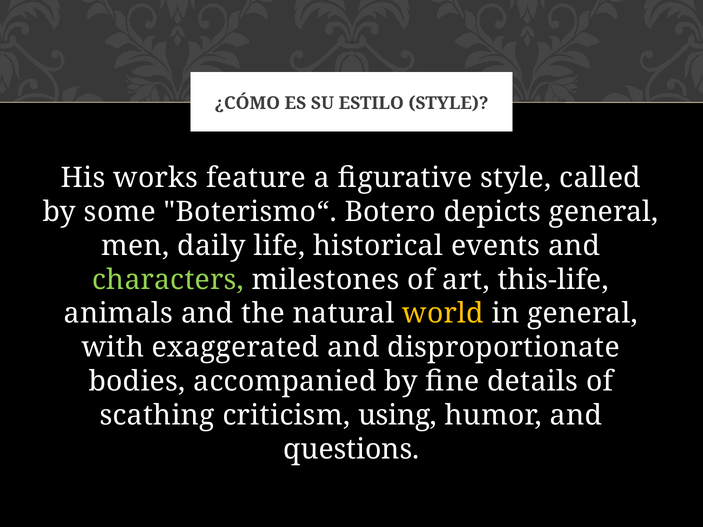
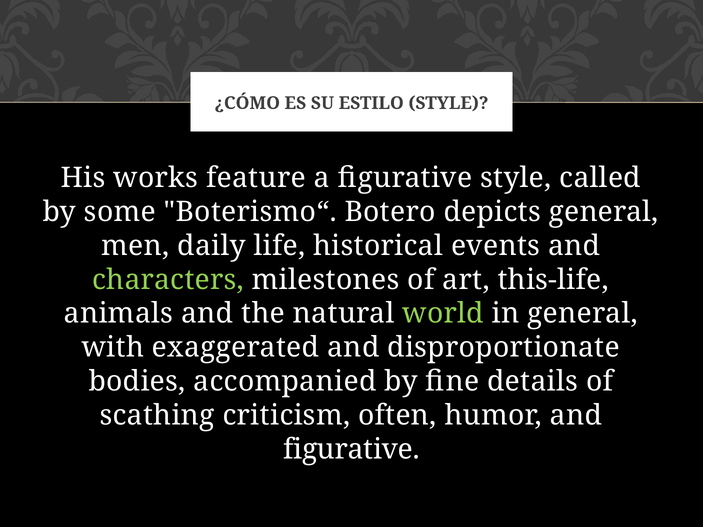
world colour: yellow -> light green
using: using -> often
questions at (351, 450): questions -> figurative
